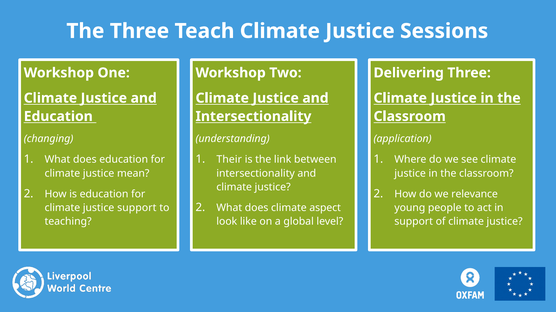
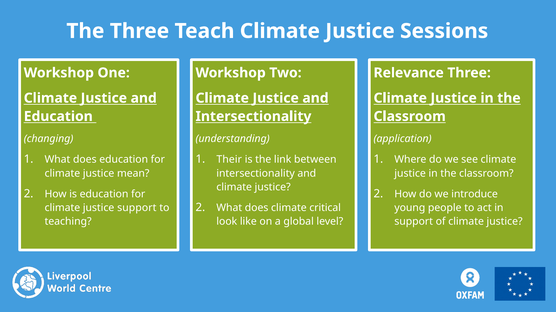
Delivering: Delivering -> Relevance
relevance: relevance -> introduce
aspect: aspect -> critical
